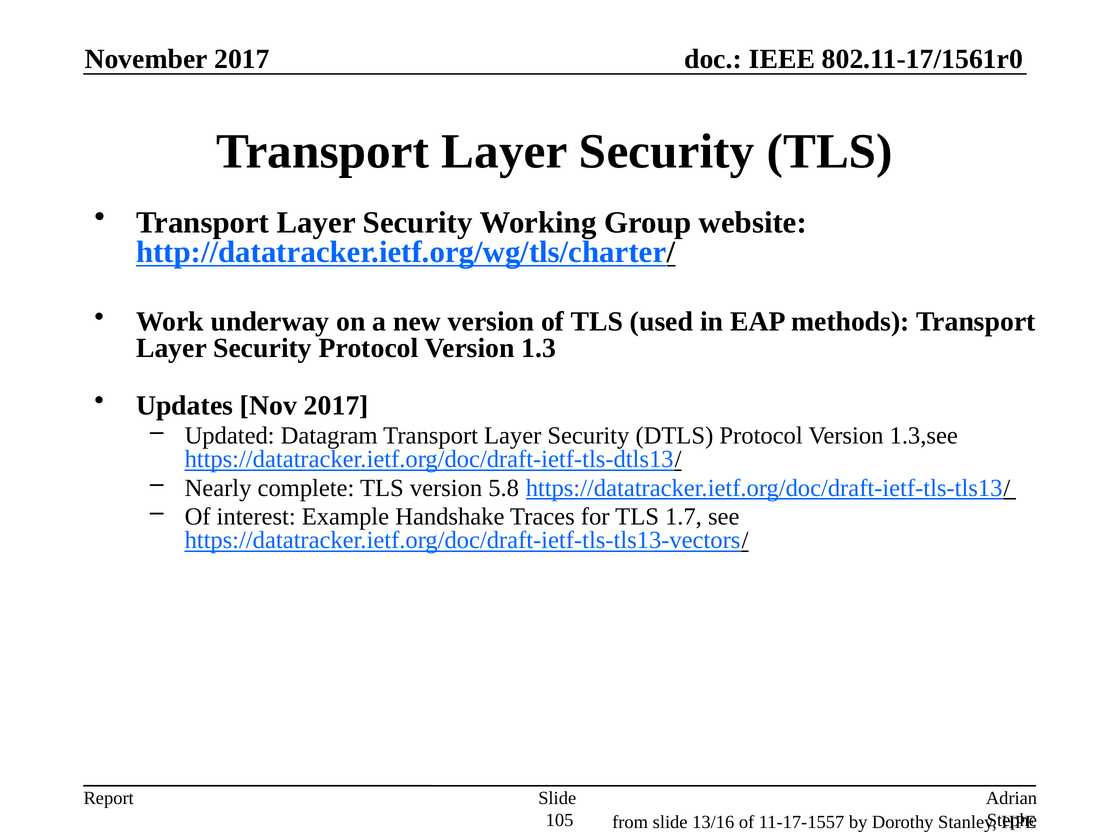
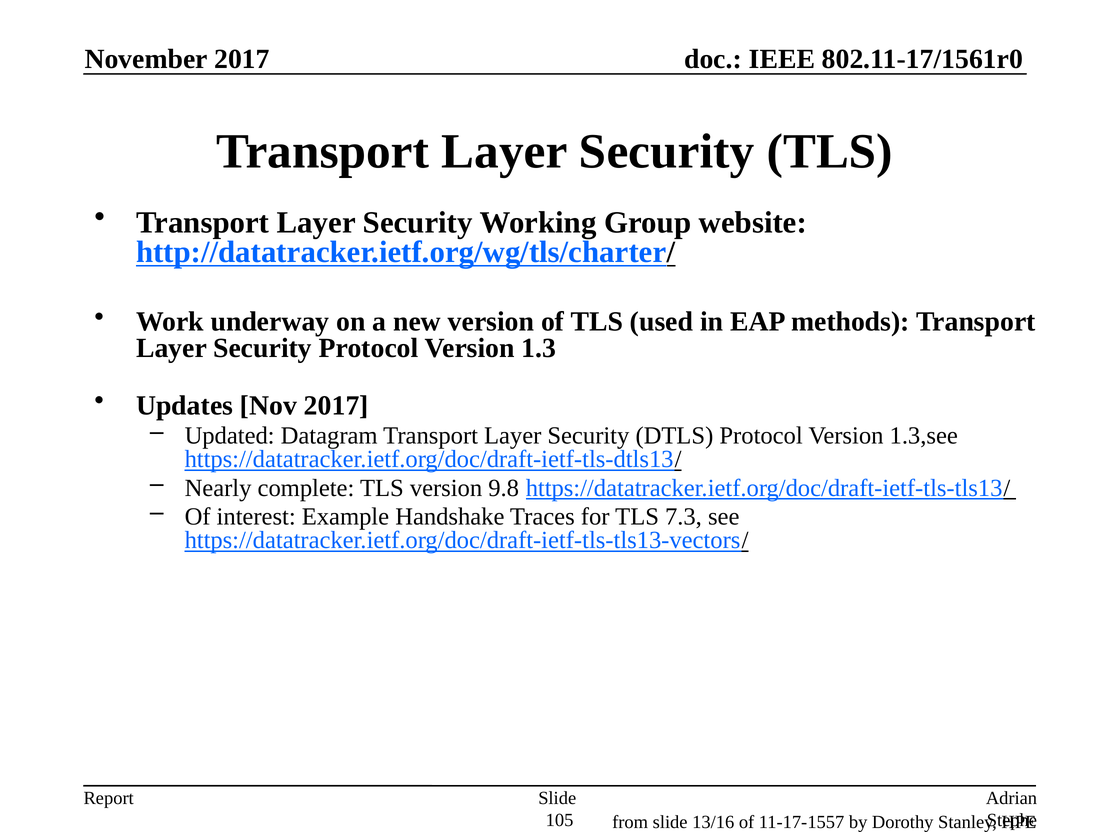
5.8: 5.8 -> 9.8
1.7: 1.7 -> 7.3
